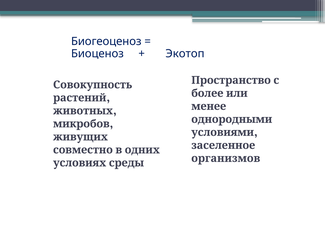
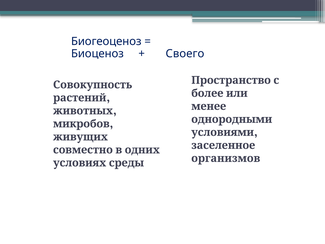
Экотоп: Экотоп -> Своего
